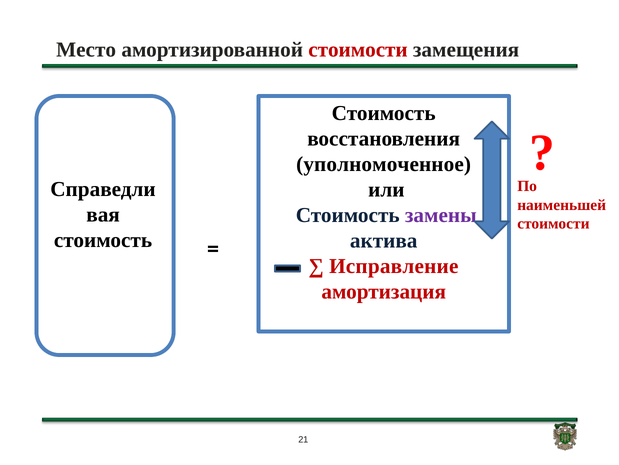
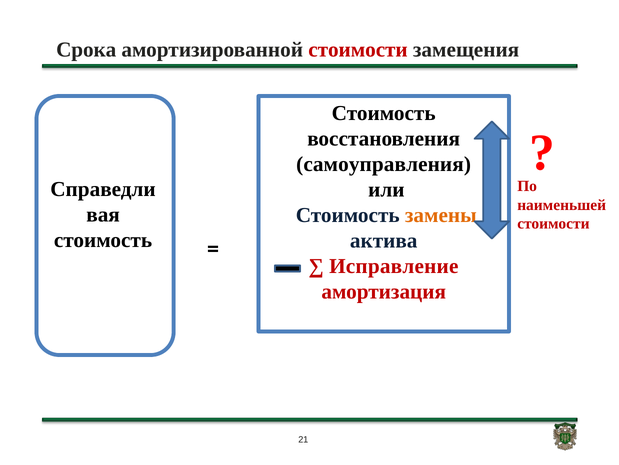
Место: Место -> Срока
уполномоченное: уполномоченное -> самоуправления
замены colour: purple -> orange
